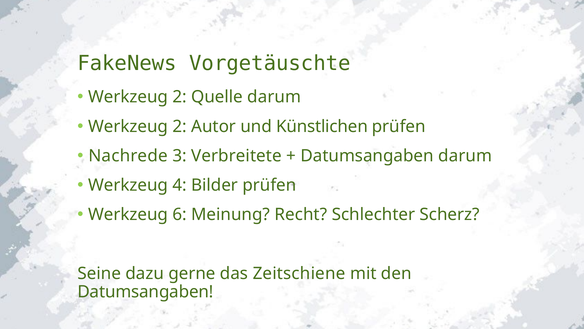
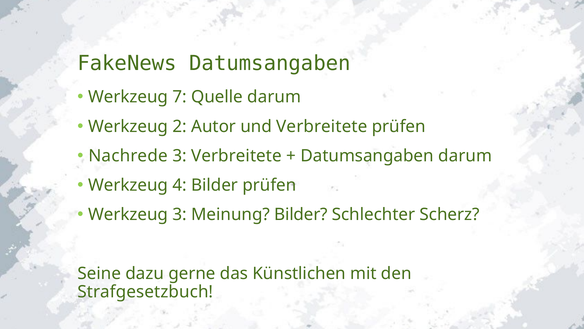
FakeNews Vorgetäuschte: Vorgetäuschte -> Datumsangaben
2 at (180, 97): 2 -> 7
und Künstlichen: Künstlichen -> Verbreitete
Werkzeug 6: 6 -> 3
Meinung Recht: Recht -> Bilder
Zeitschiene: Zeitschiene -> Künstlichen
Datumsangaben at (145, 291): Datumsangaben -> Strafgesetzbuch
